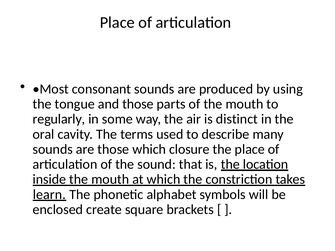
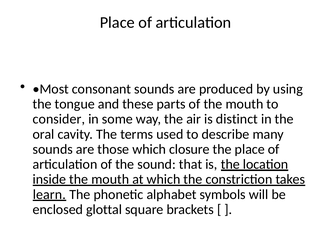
and those: those -> these
regularly: regularly -> consider
create: create -> glottal
